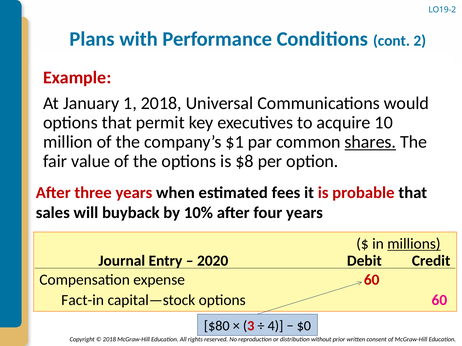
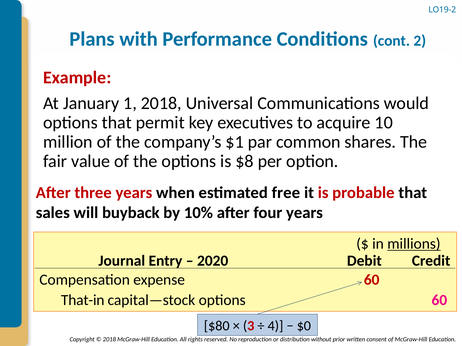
shares underline: present -> none
fees: fees -> free
Fact-in: Fact-in -> That-in
